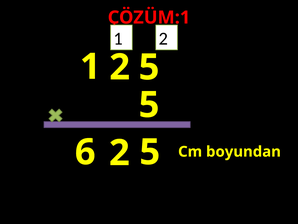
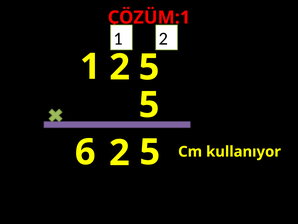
boyundan: boyundan -> kullanıyor
